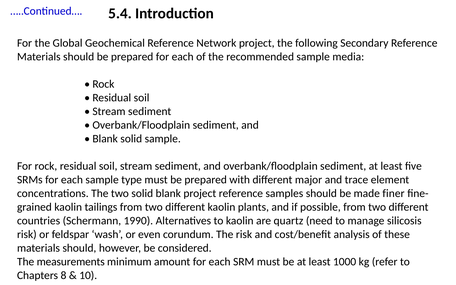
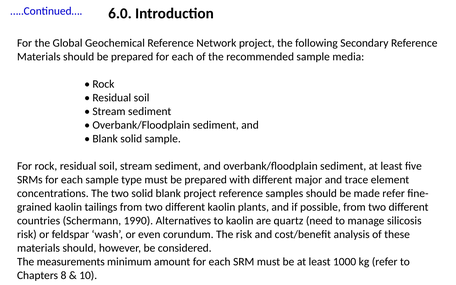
5.4: 5.4 -> 6.0
made finer: finer -> refer
